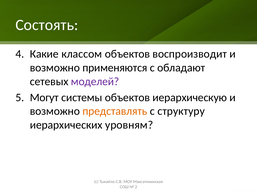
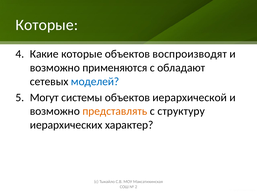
Состоять at (47, 25): Состоять -> Которые
Какие классом: классом -> которые
воспроизводит: воспроизводит -> воспроизводят
моделей colour: purple -> blue
иерархическую: иерархическую -> иерархической
уровням: уровням -> характер
